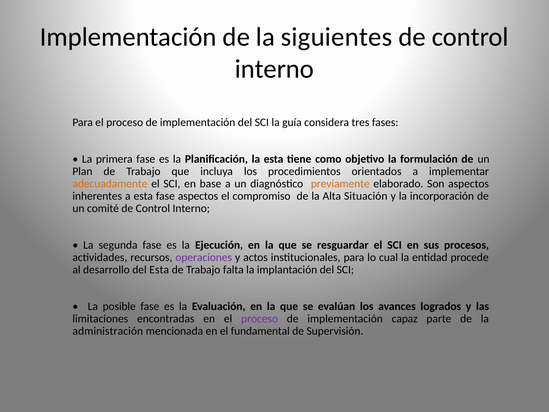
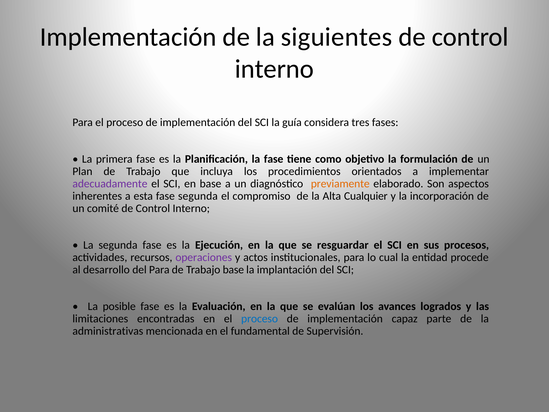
la esta: esta -> fase
adecuadamente colour: orange -> purple
fase aspectos: aspectos -> segunda
Situación: Situación -> Cualquier
del Esta: Esta -> Para
Trabajo falta: falta -> base
proceso at (260, 318) colour: purple -> blue
administración: administración -> administrativas
